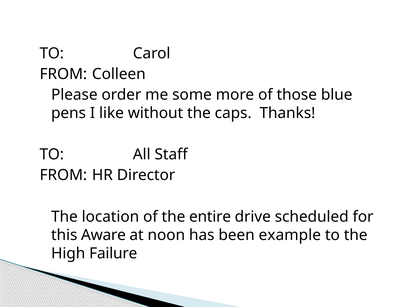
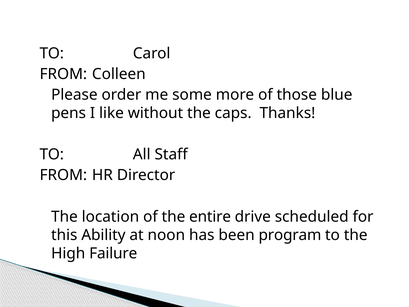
Aware: Aware -> Ability
example: example -> program
